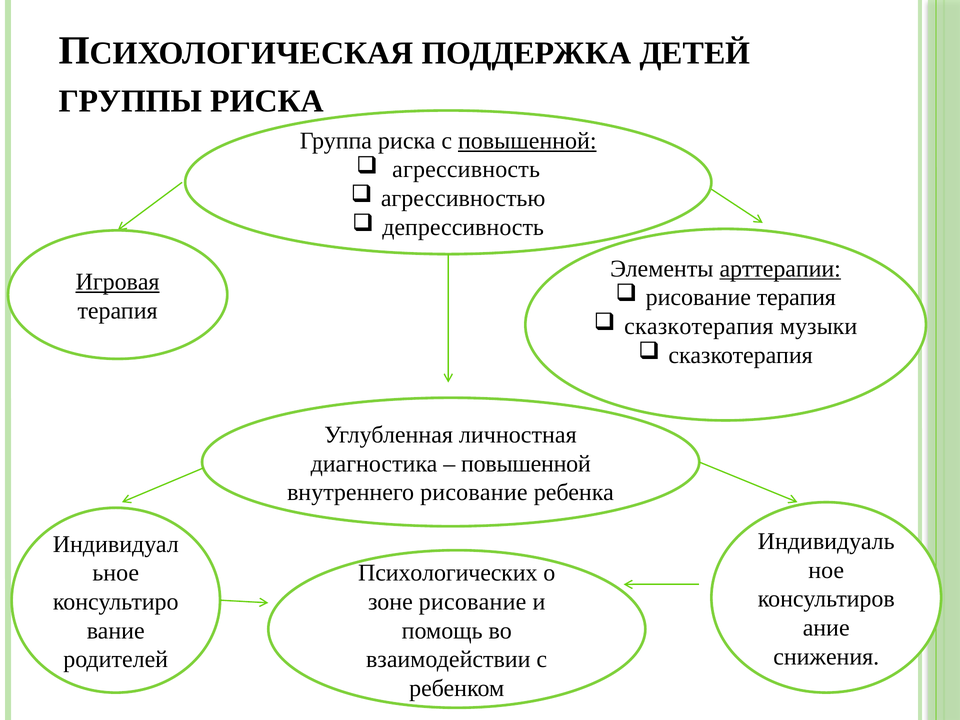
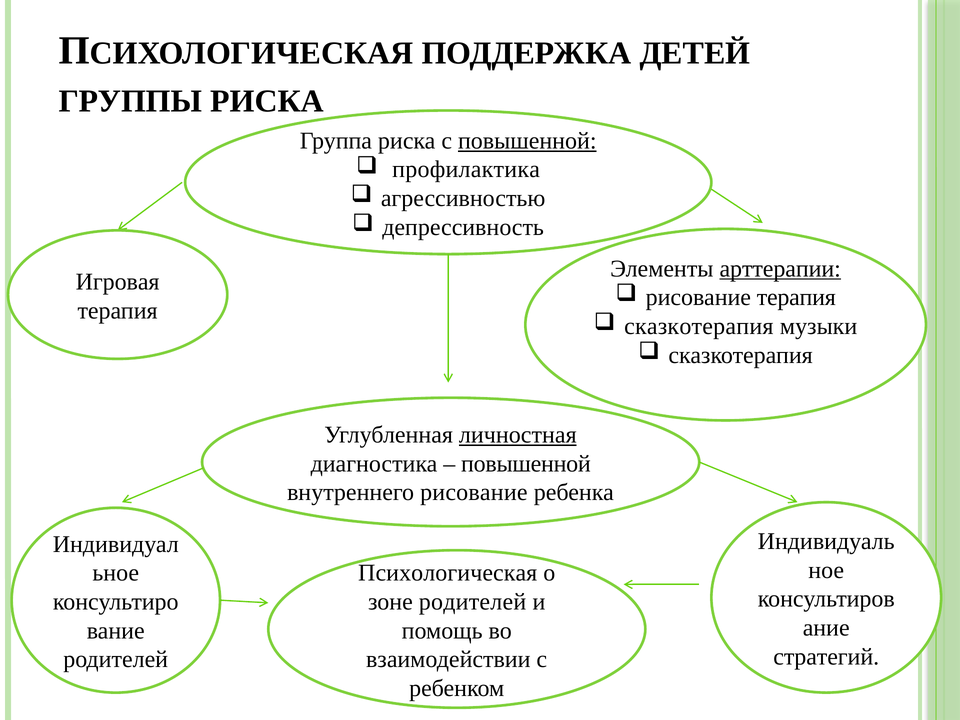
агрессивность: агрессивность -> профилактика
Игровая underline: present -> none
личностная underline: none -> present
Психологических: Психологических -> Психологическая
зоне рисование: рисование -> родителей
снижения: снижения -> стратегий
